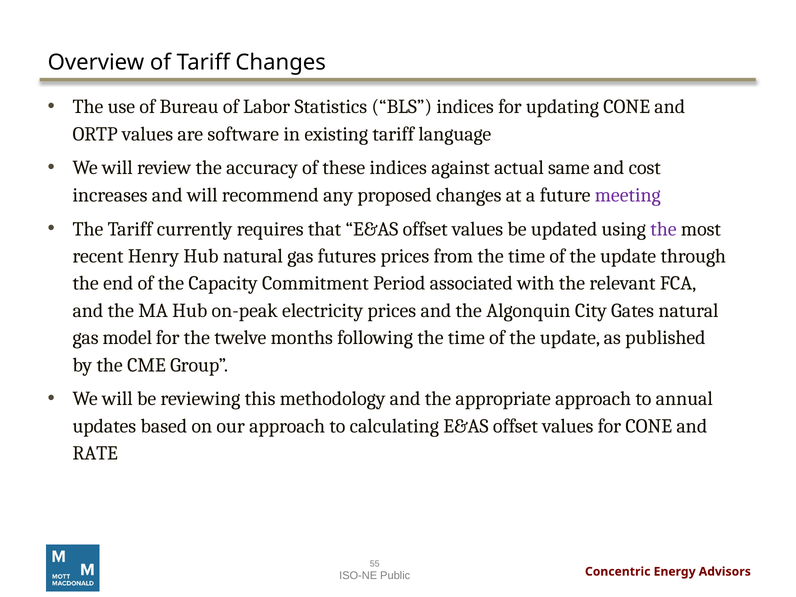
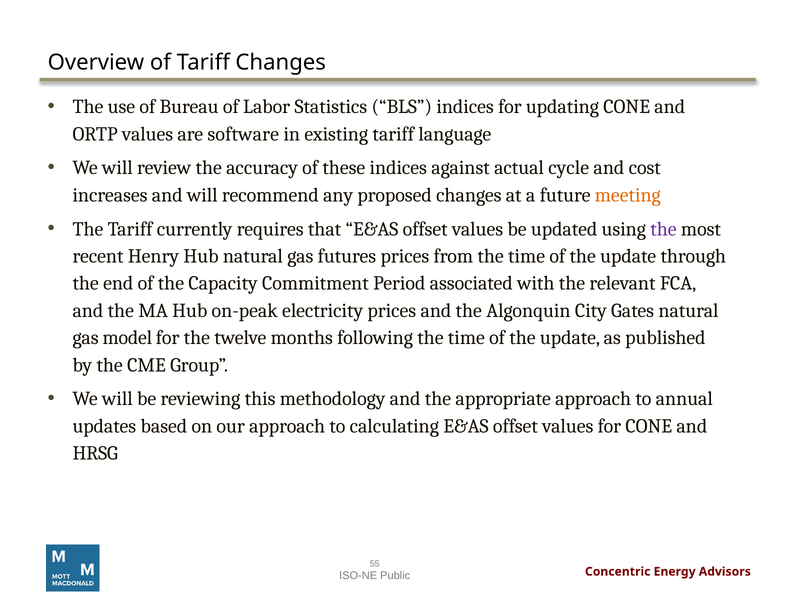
same: same -> cycle
meeting colour: purple -> orange
RATE: RATE -> HRSG
